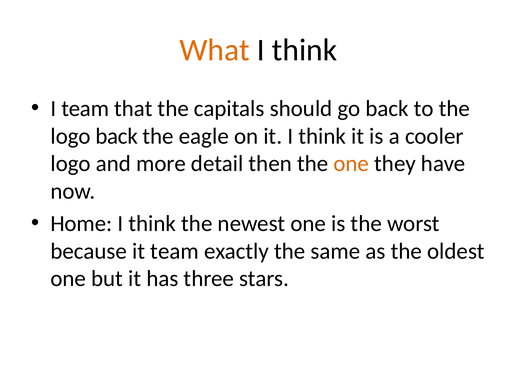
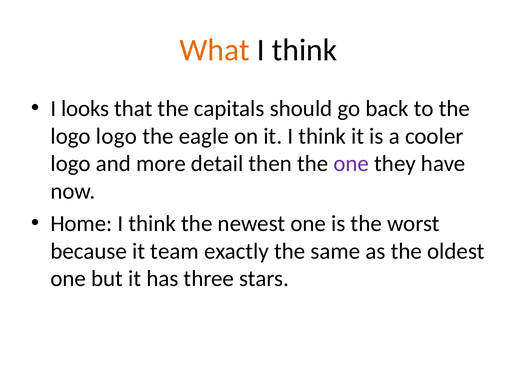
I team: team -> looks
logo back: back -> logo
one at (351, 164) colour: orange -> purple
